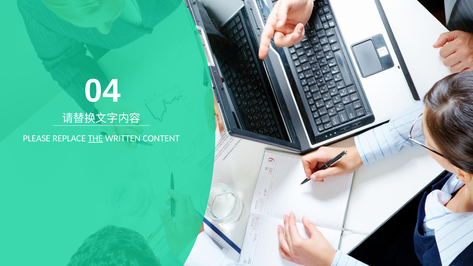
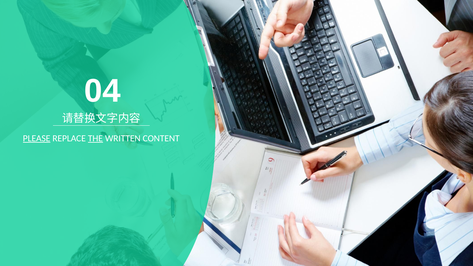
PLEASE underline: none -> present
